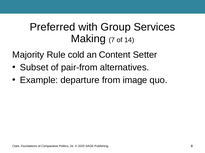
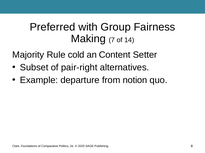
Services: Services -> Fairness
pair-from: pair-from -> pair-right
image: image -> notion
